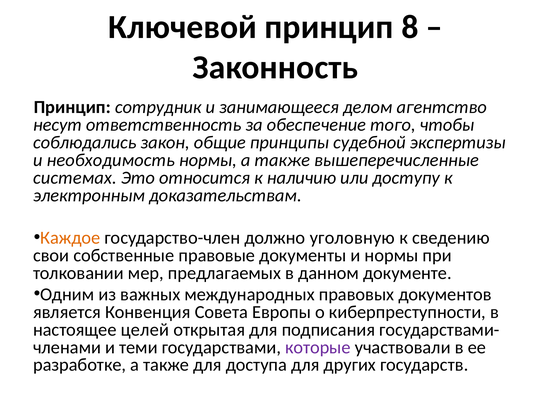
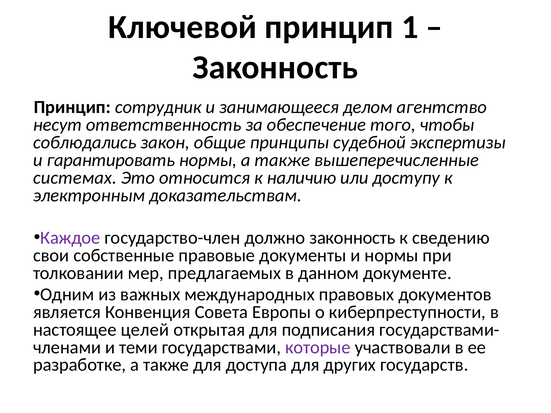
8: 8 -> 1
необходимость: необходимость -> гарантировать
Каждое colour: orange -> purple
должно уголовную: уголовную -> законность
